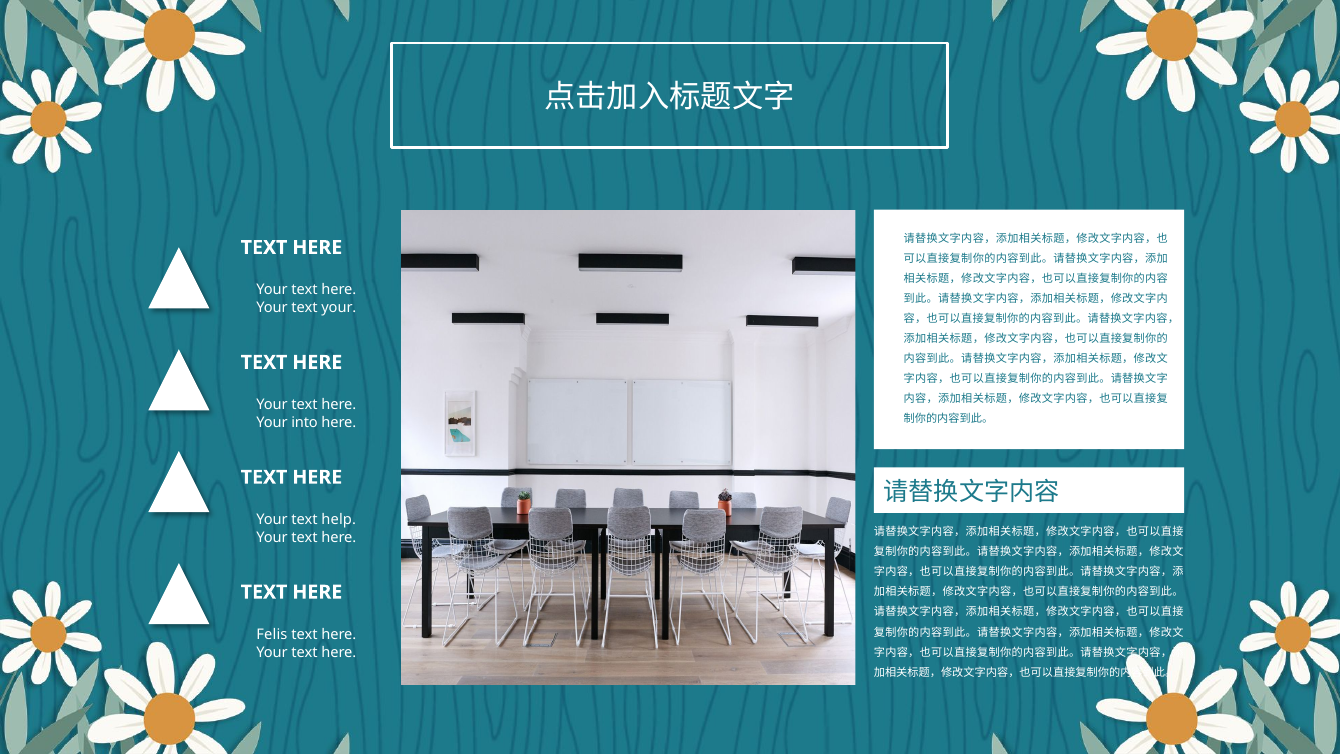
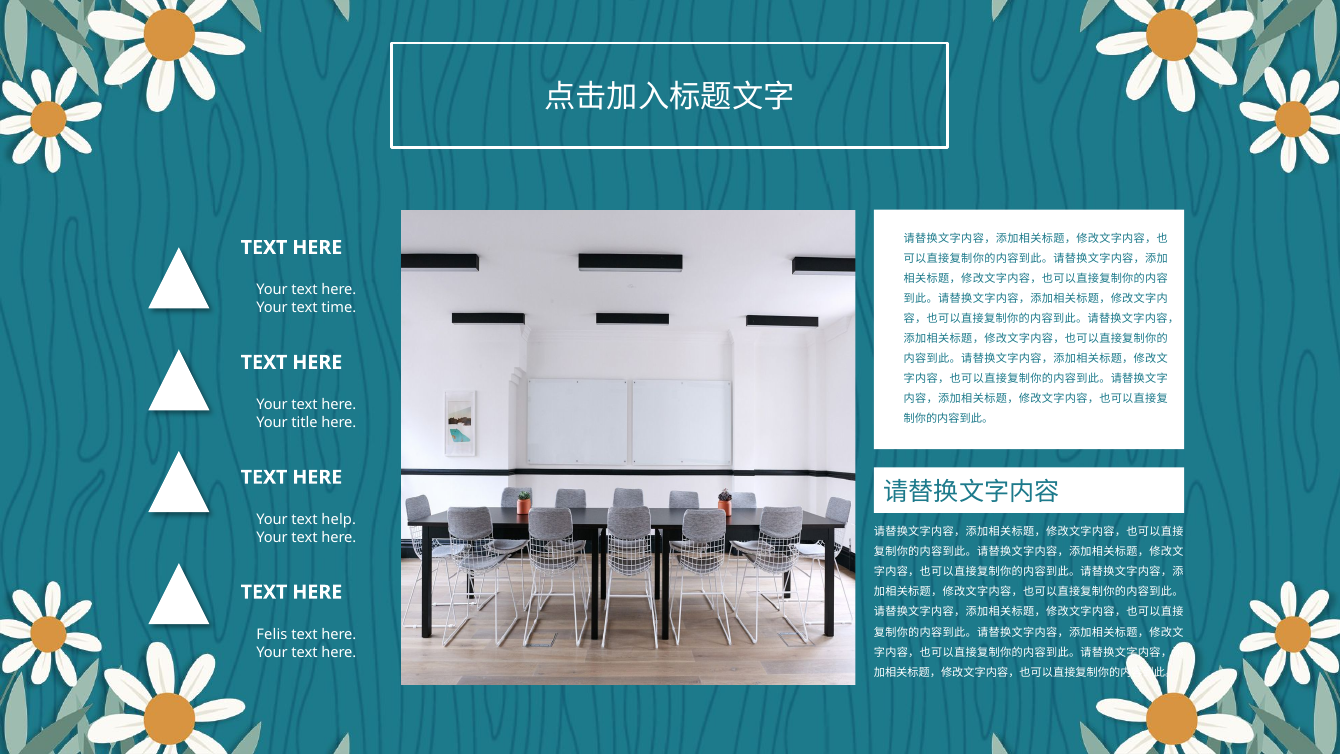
text your: your -> time
into: into -> title
